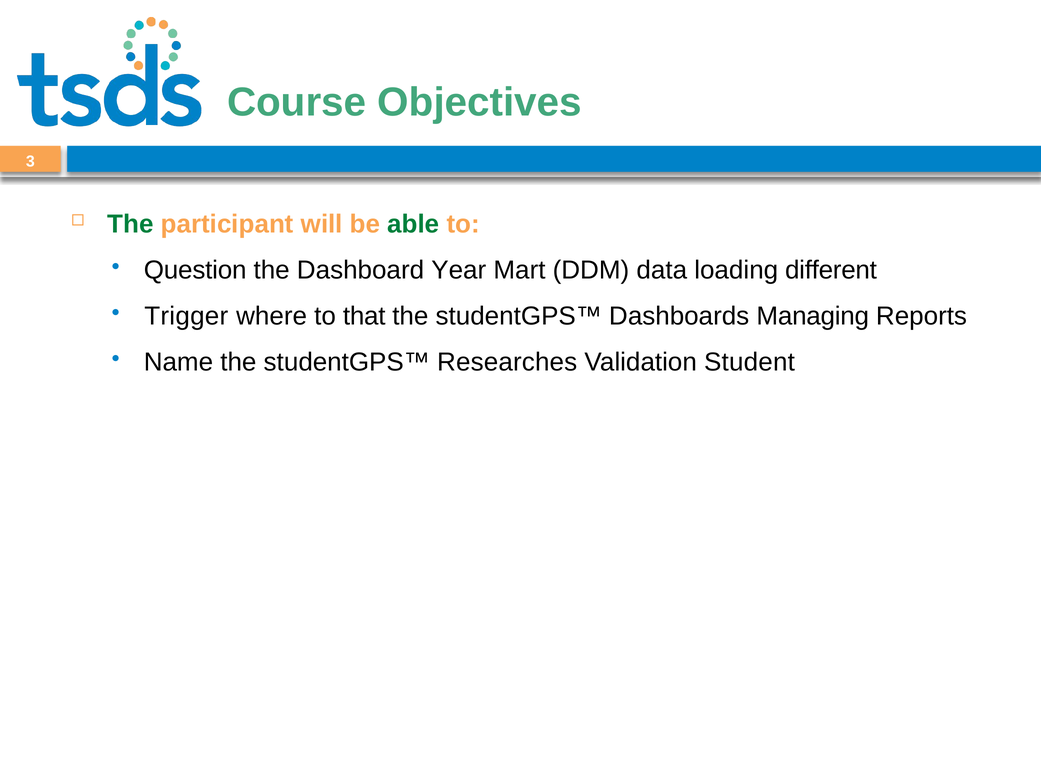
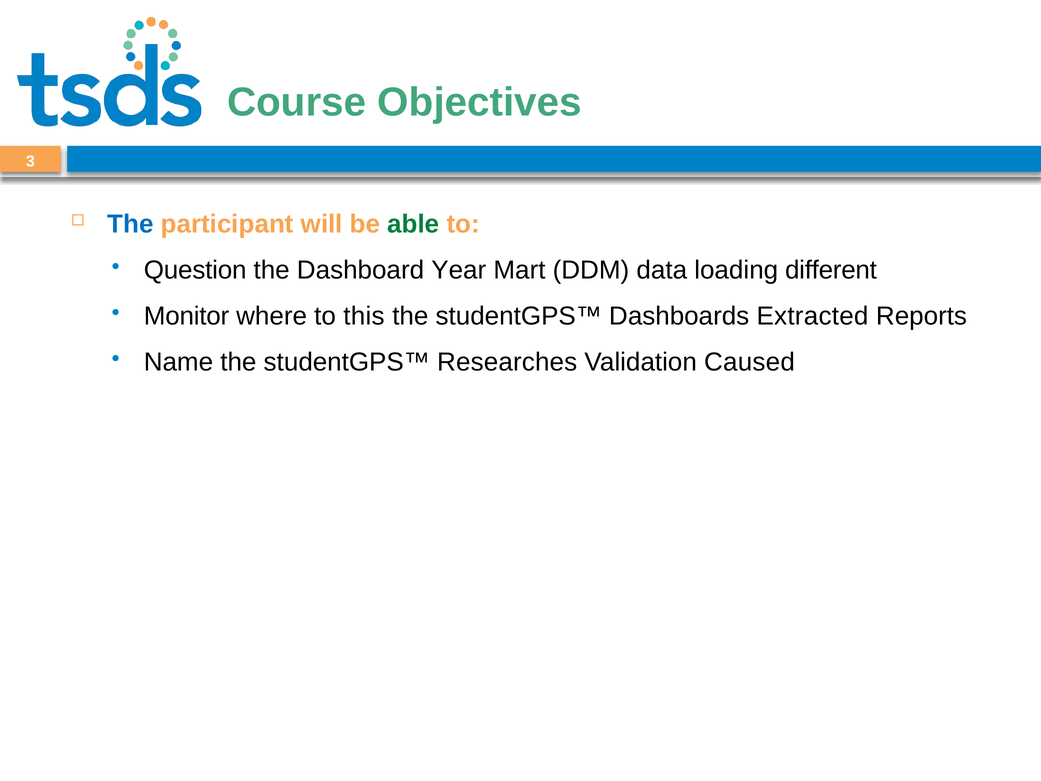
The at (130, 224) colour: green -> blue
Trigger: Trigger -> Monitor
that: that -> this
Managing: Managing -> Extracted
Student: Student -> Caused
